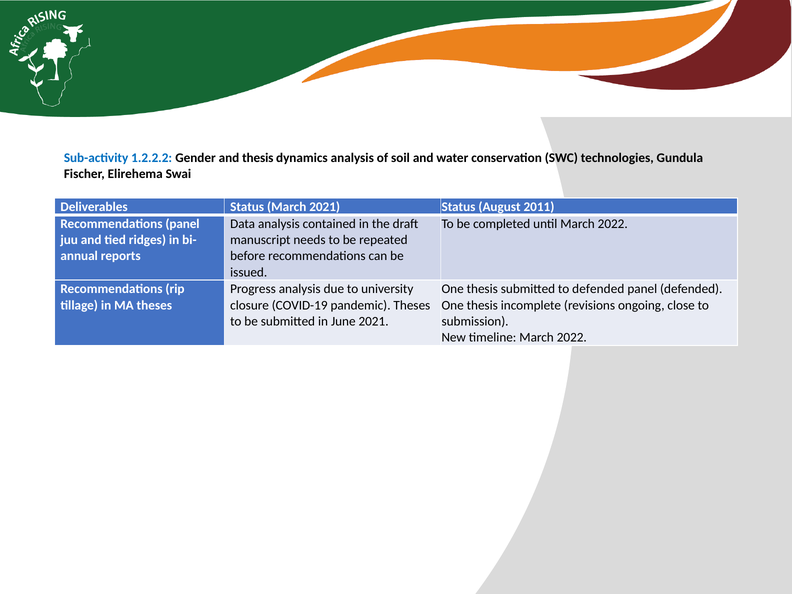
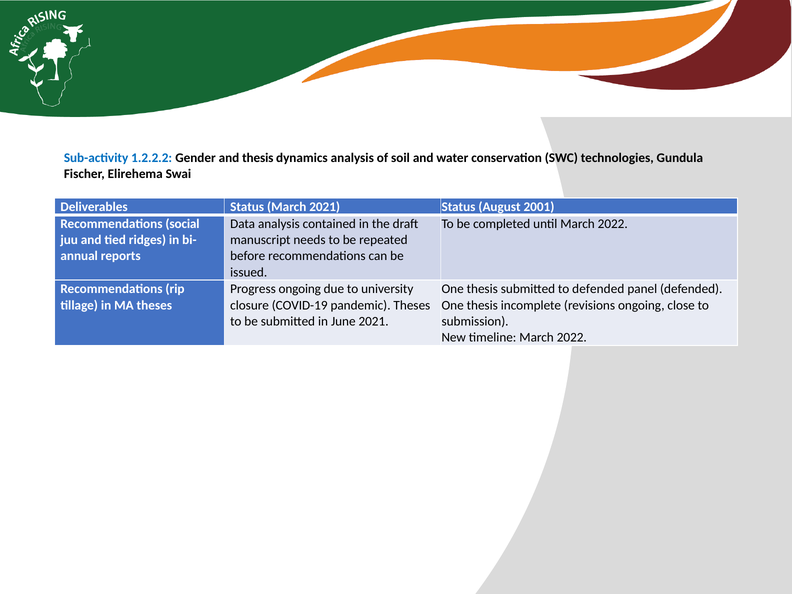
2011: 2011 -> 2001
Recommendations panel: panel -> social
Progress analysis: analysis -> ongoing
